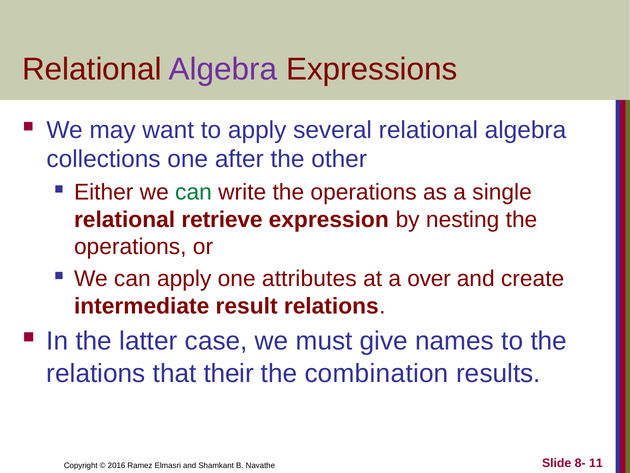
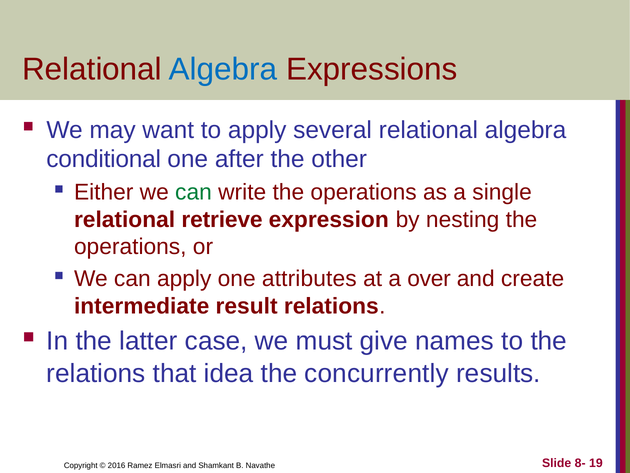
Algebra at (223, 69) colour: purple -> blue
collections: collections -> conditional
their: their -> idea
combination: combination -> concurrently
11: 11 -> 19
